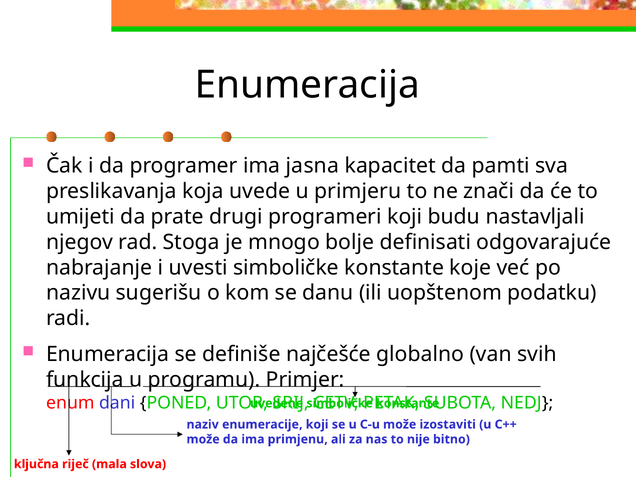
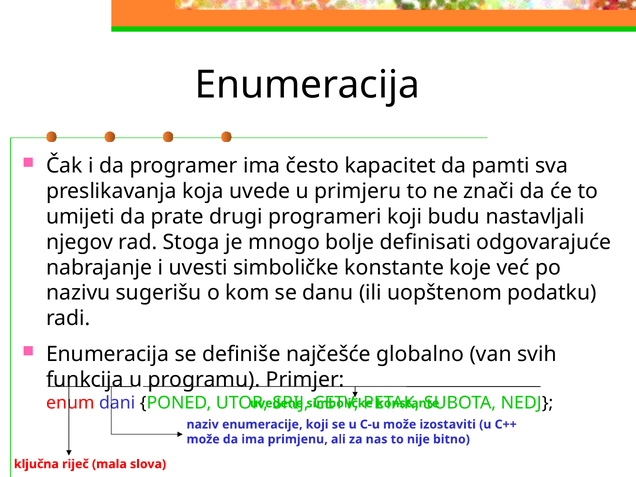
jasna: jasna -> često
